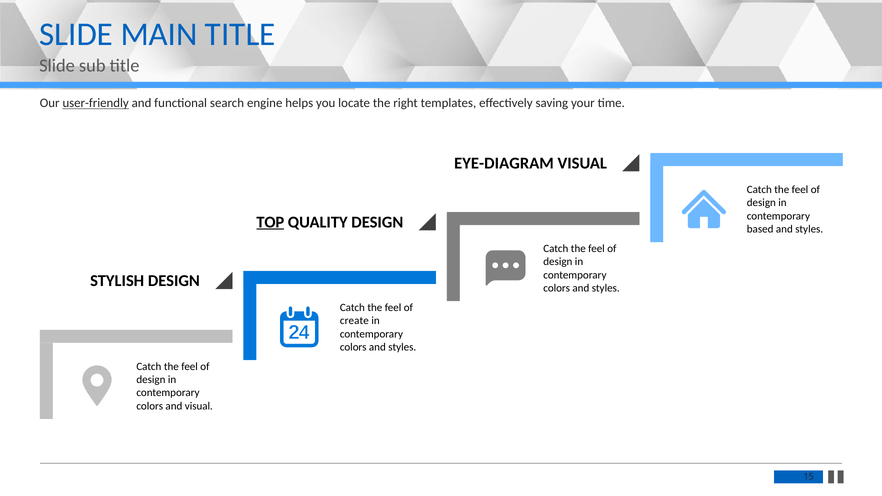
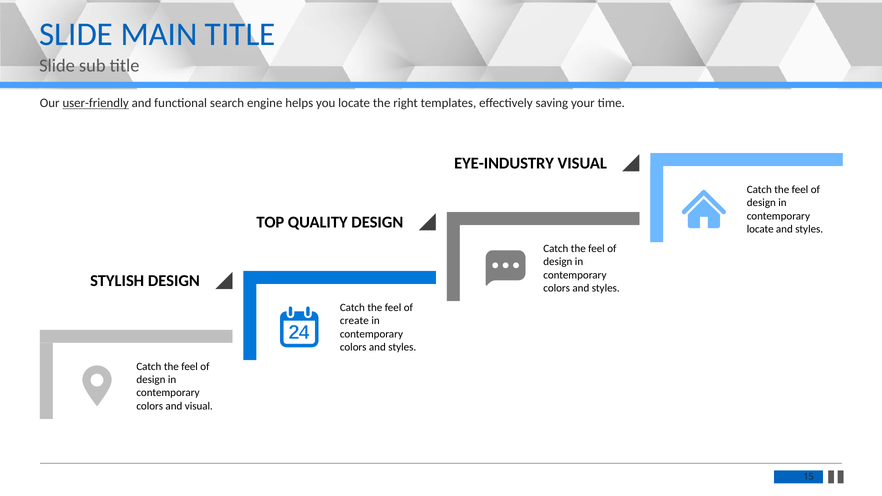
EYE-DIAGRAM: EYE-DIAGRAM -> EYE-INDUSTRY
TOP underline: present -> none
based at (760, 229): based -> locate
